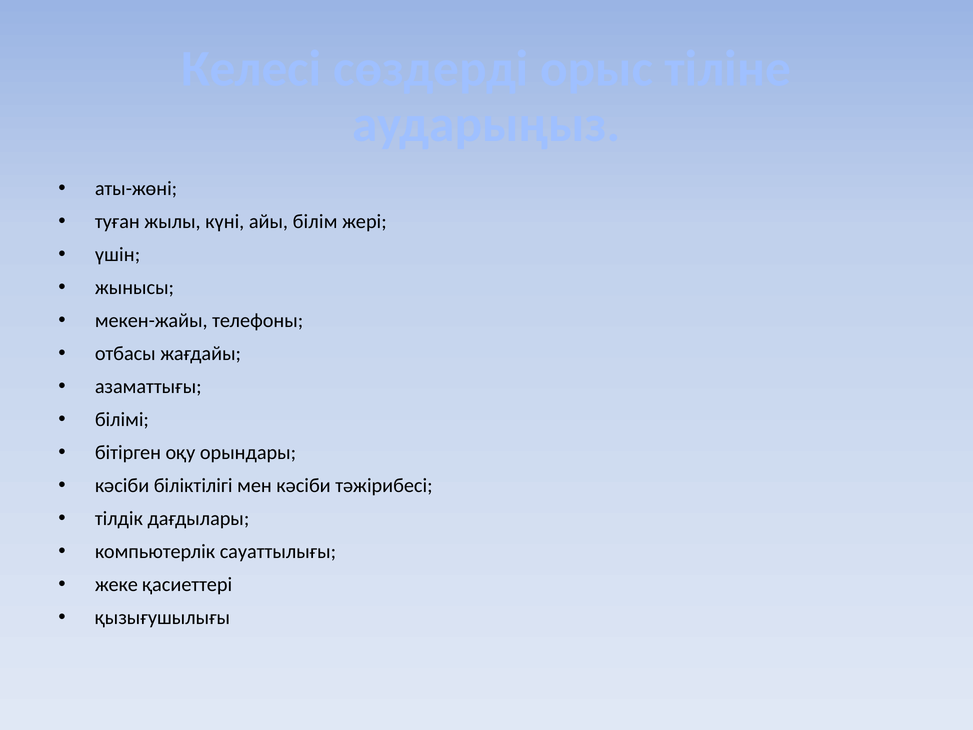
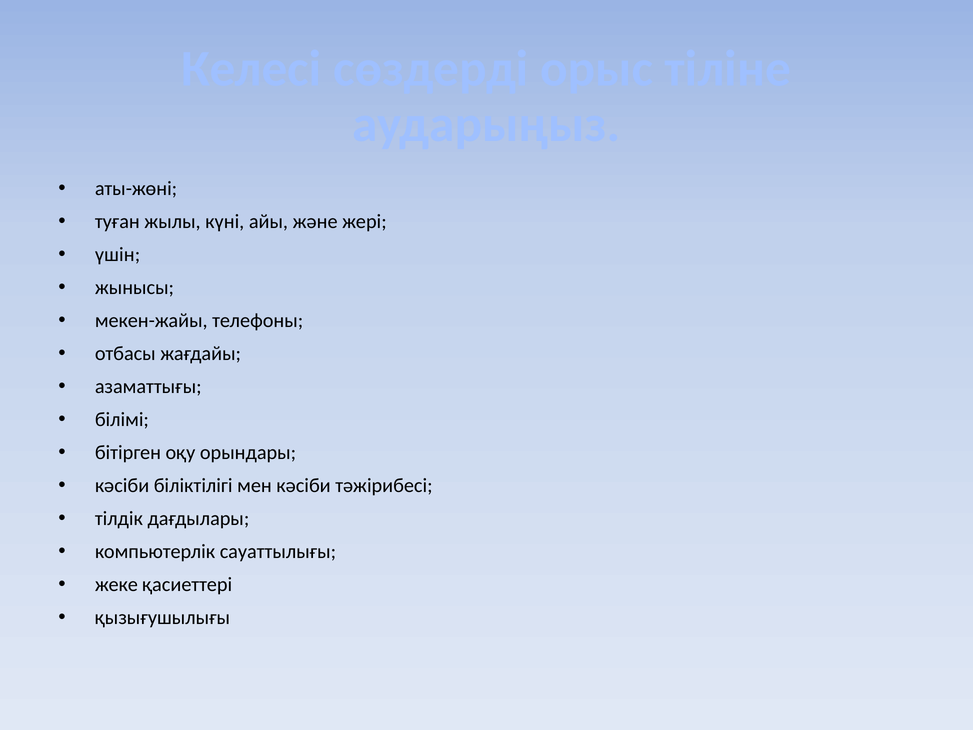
білім: білім -> және
